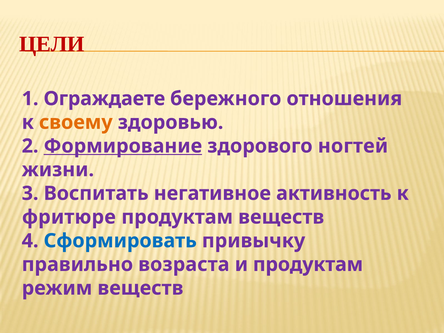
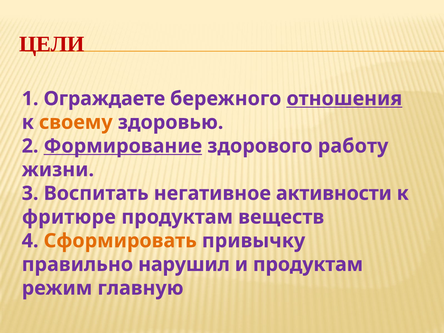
отношения underline: none -> present
ногтей: ногтей -> работу
активность: активность -> активности
Сформировать colour: blue -> orange
возраста: возраста -> нарушил
режим веществ: веществ -> главную
